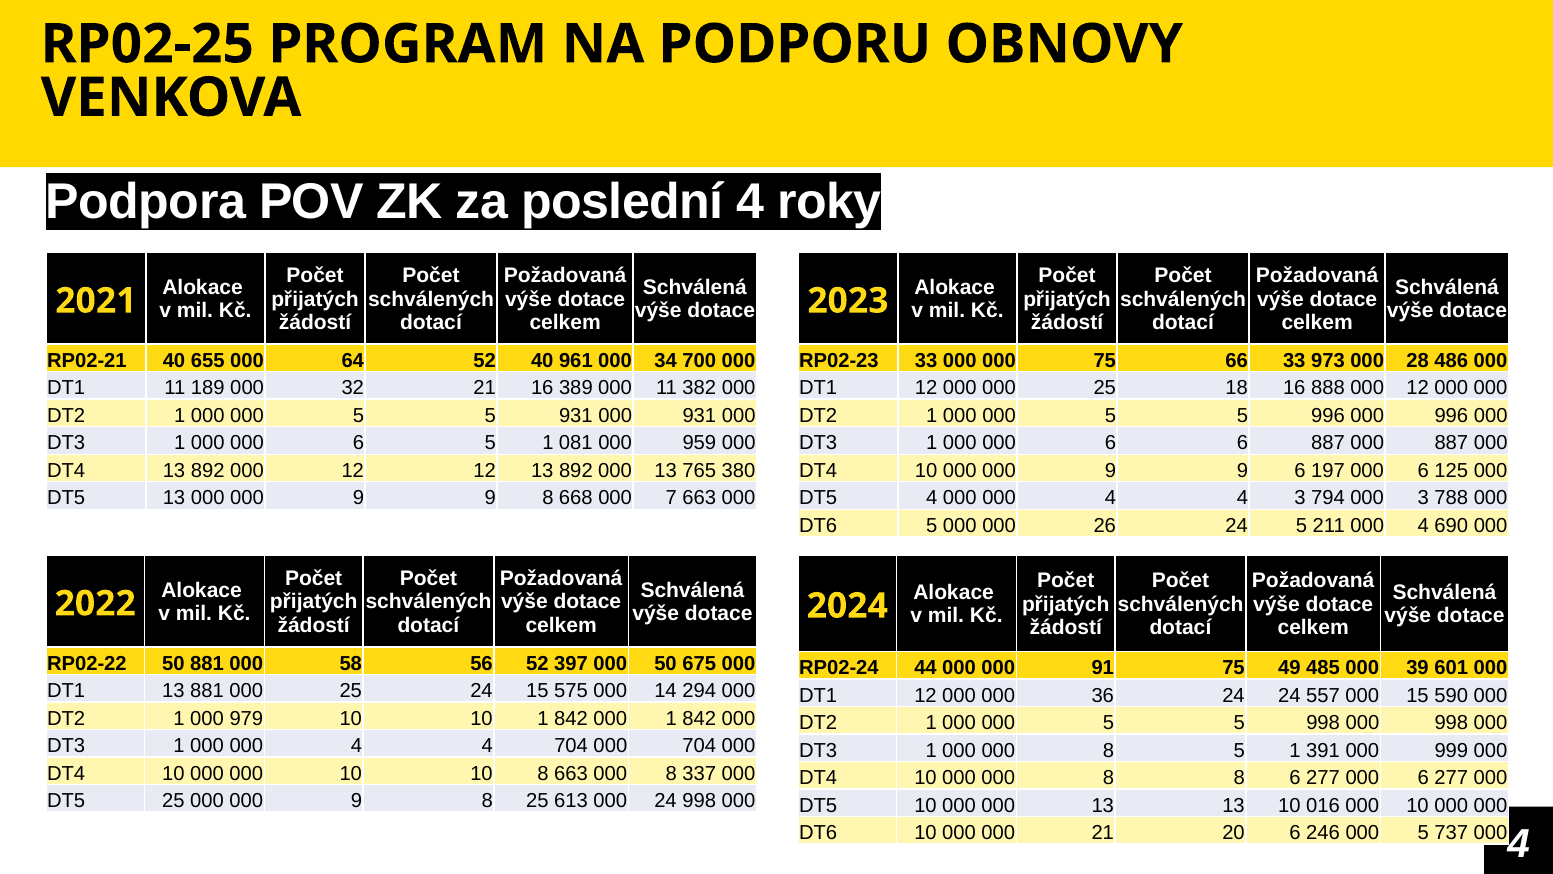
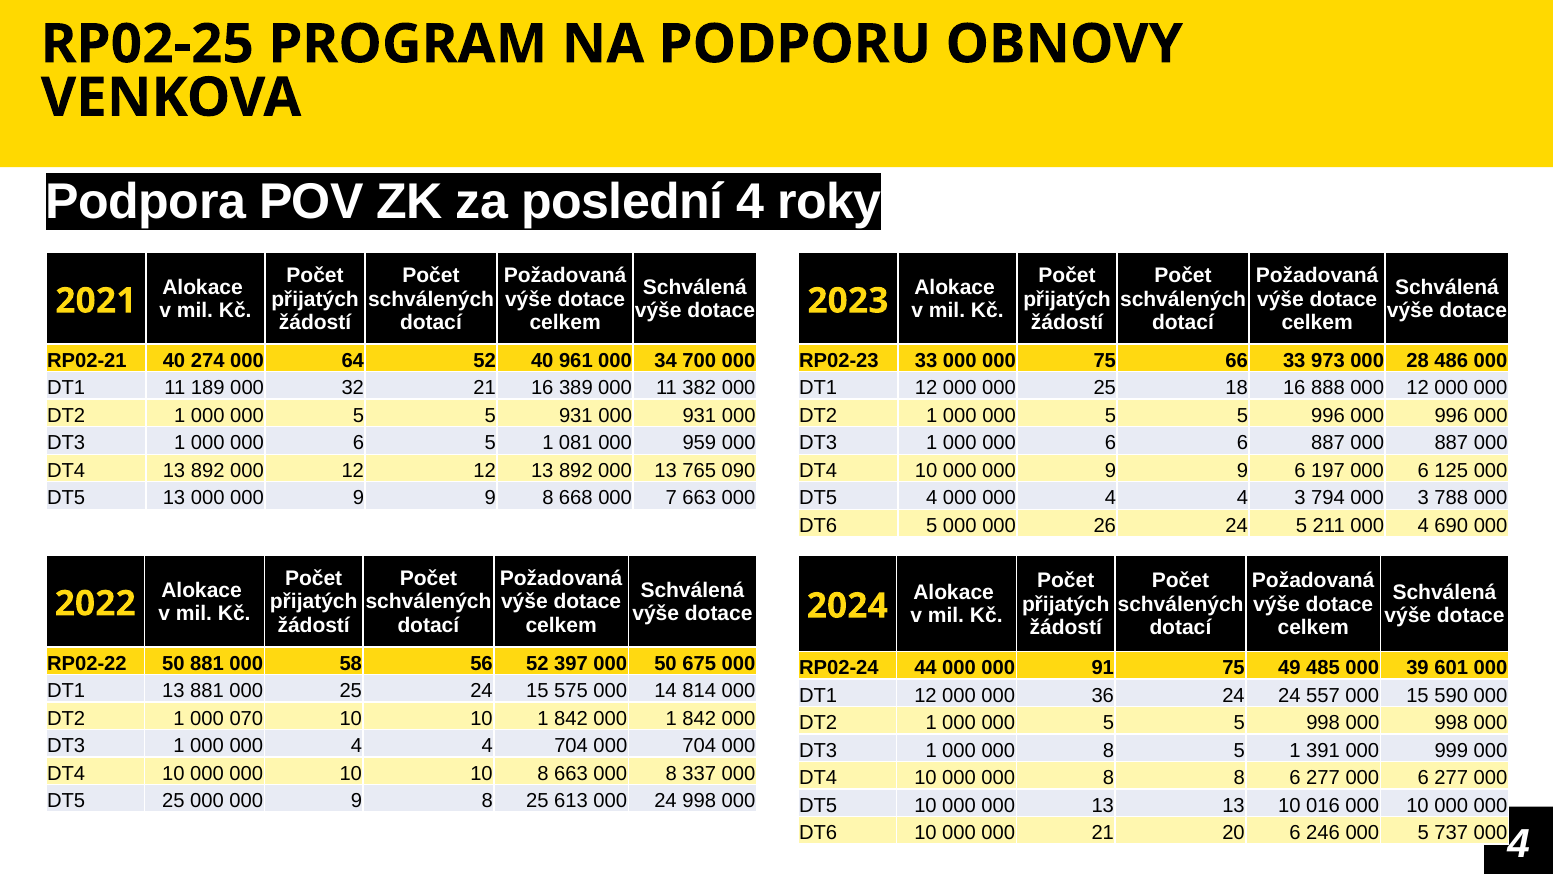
655: 655 -> 274
380: 380 -> 090
294: 294 -> 814
979: 979 -> 070
